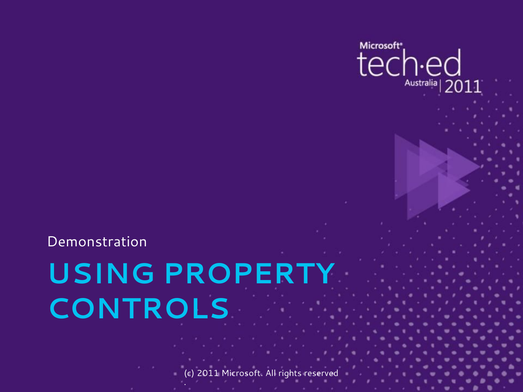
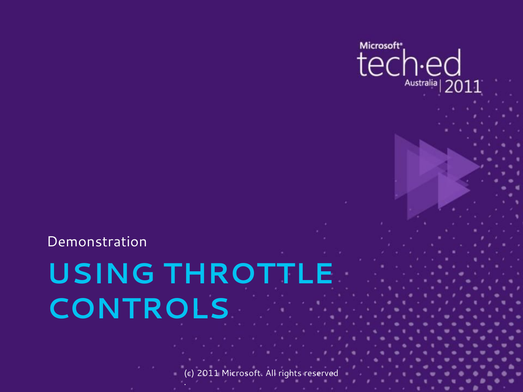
PROPERTY: PROPERTY -> THROTTLE
